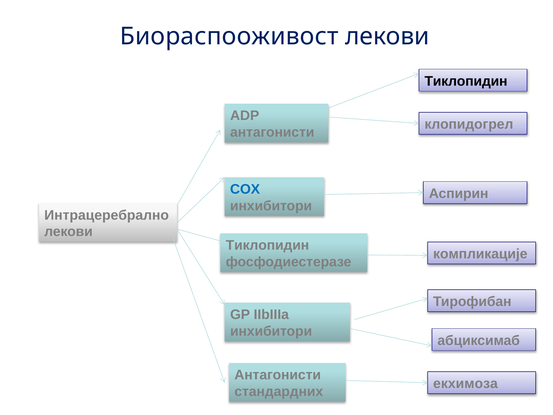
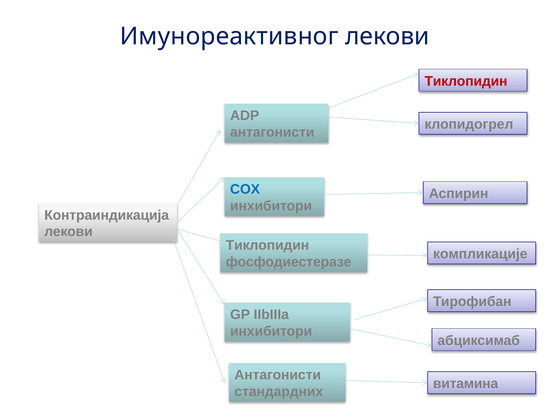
Биораспооживост: Биораспооживост -> Имунореактивног
Тиклопидин at (466, 81) colour: black -> red
Интрацеребрално: Интрацеребрално -> Контраиндикација
екхимоза: екхимоза -> витамина
